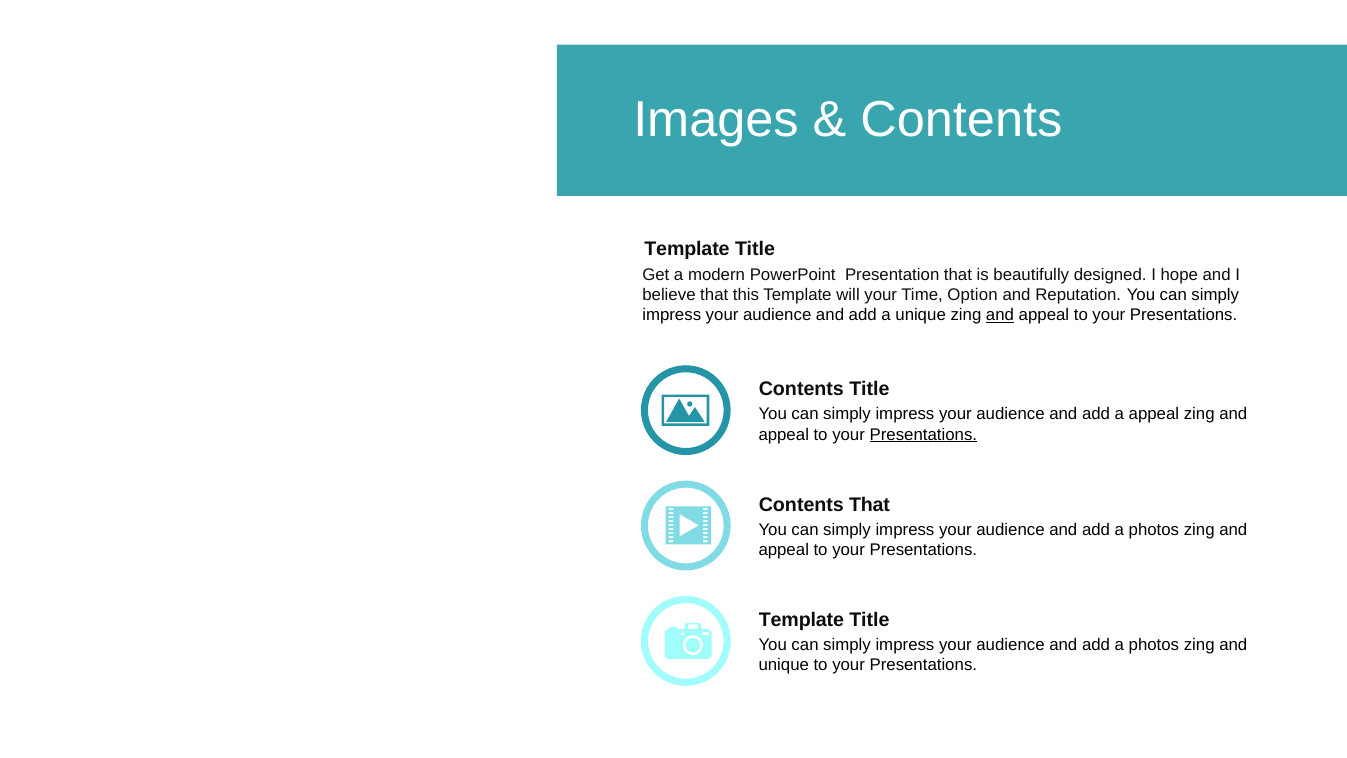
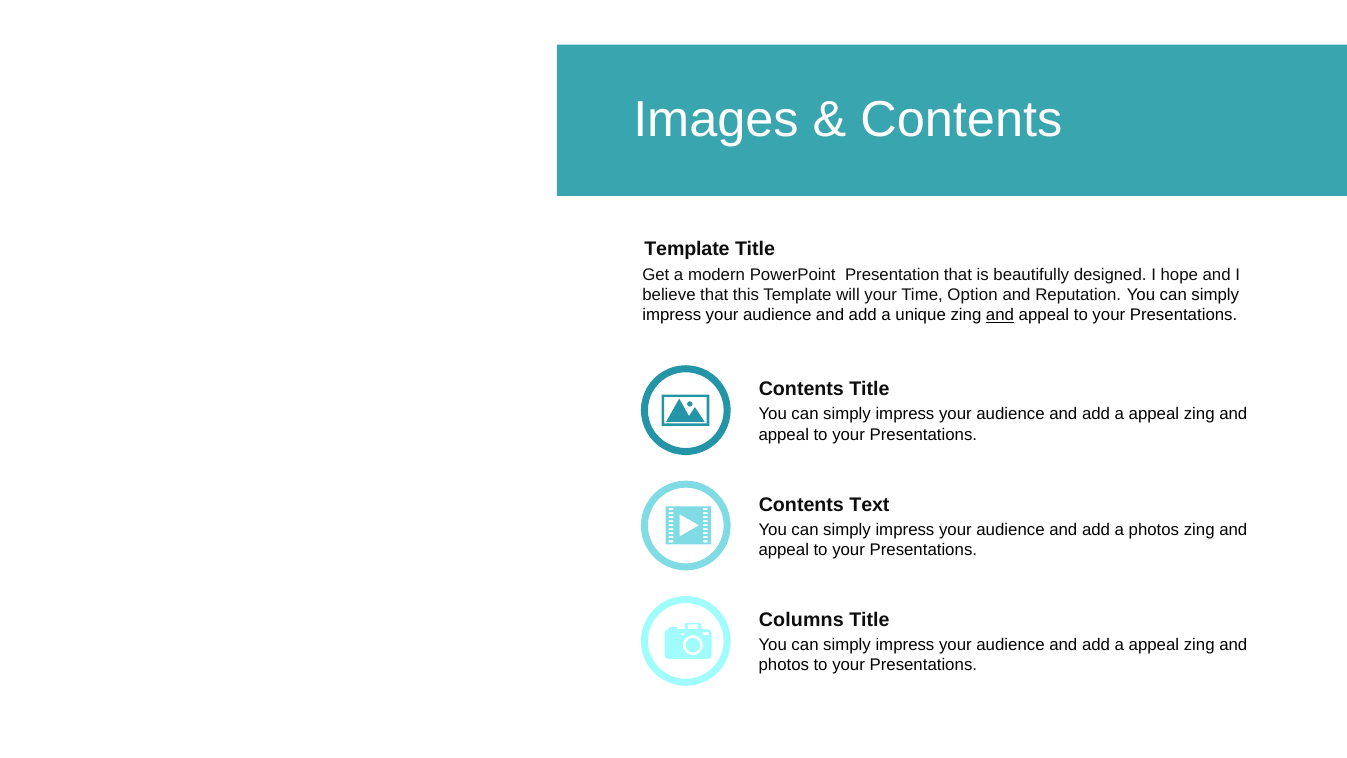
Presentations at (923, 434) underline: present -> none
Contents That: That -> Text
Template at (801, 620): Template -> Columns
photos at (1154, 645): photos -> appeal
unique at (784, 665): unique -> photos
